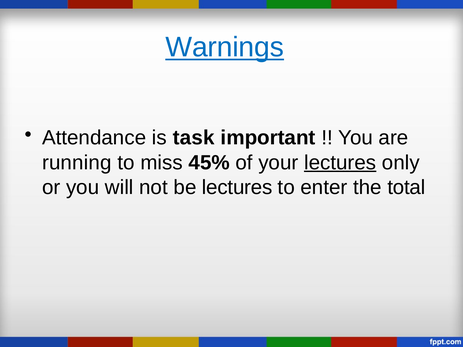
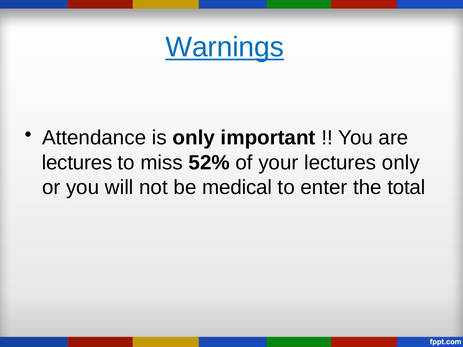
is task: task -> only
running at (77, 163): running -> lectures
45%: 45% -> 52%
lectures at (340, 163) underline: present -> none
be lectures: lectures -> medical
